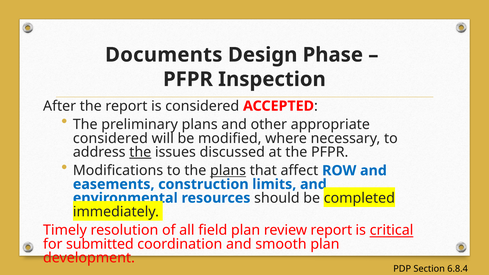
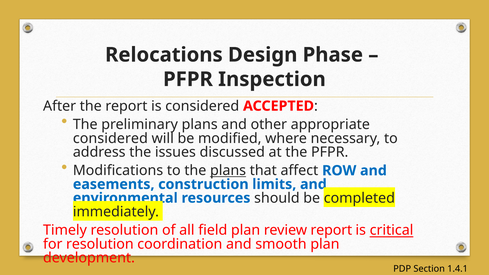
Documents: Documents -> Relocations
the at (140, 152) underline: present -> none
for submitted: submitted -> resolution
6.8.4: 6.8.4 -> 1.4.1
